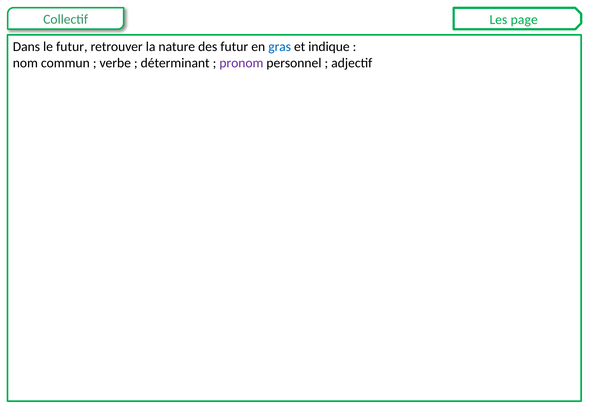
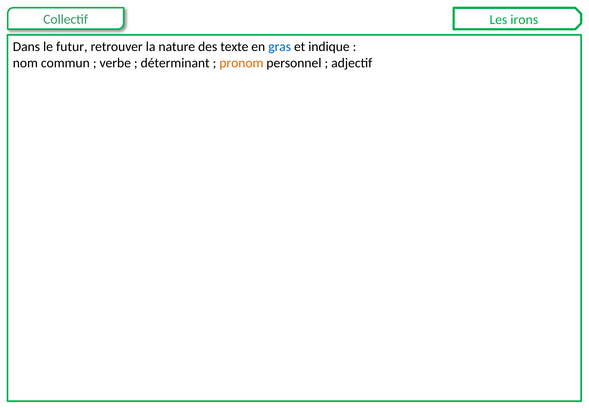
page: page -> irons
des futur: futur -> texte
pronom colour: purple -> orange
